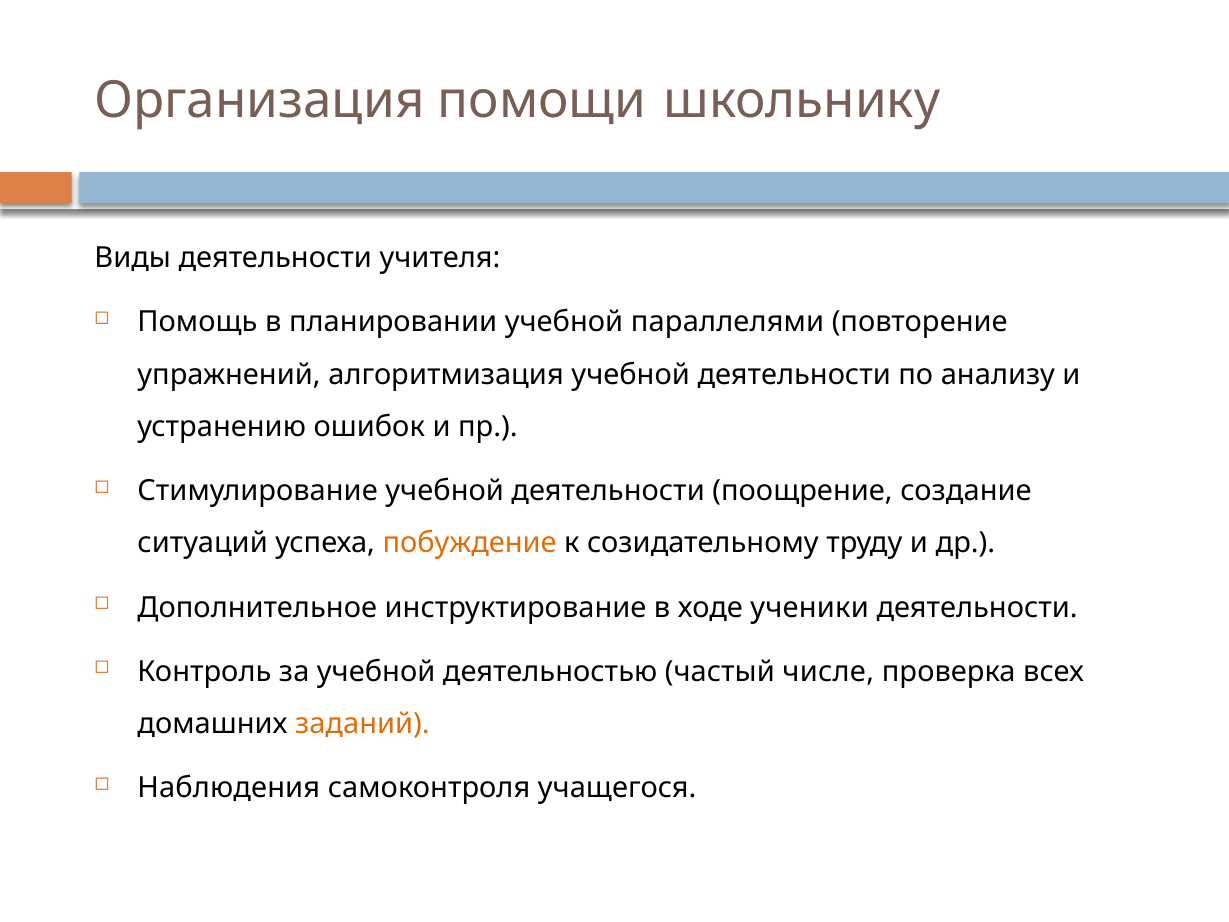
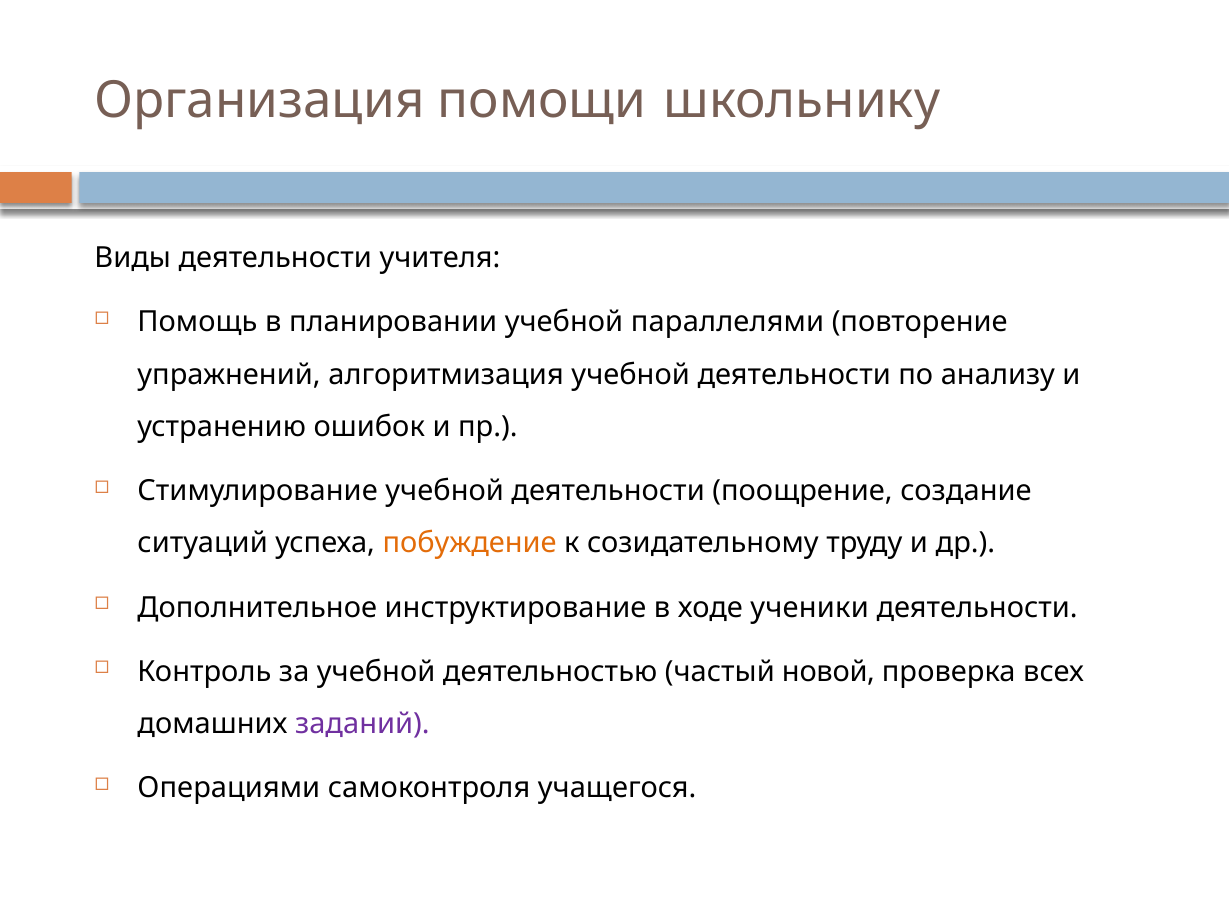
числе: числе -> новой
заданий colour: orange -> purple
Наблюдения: Наблюдения -> Операциями
